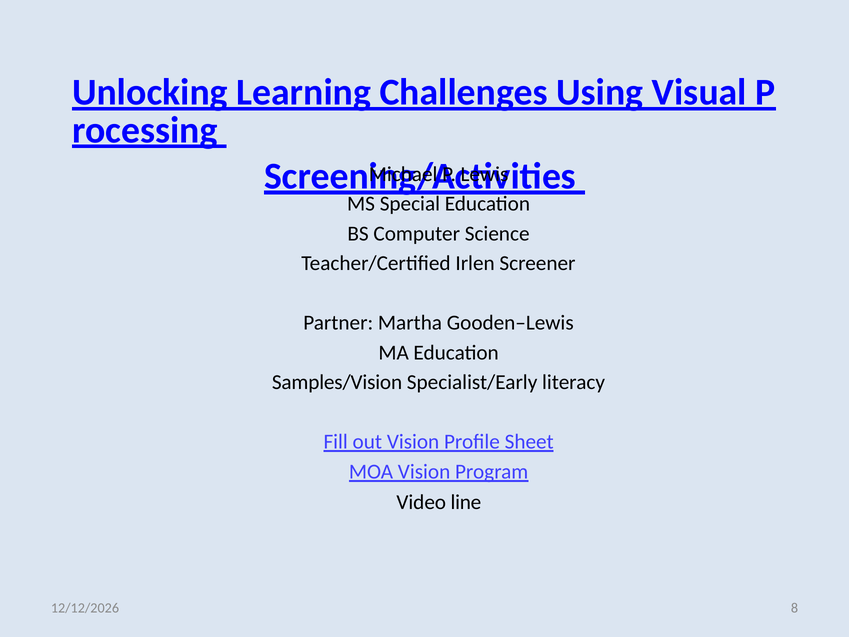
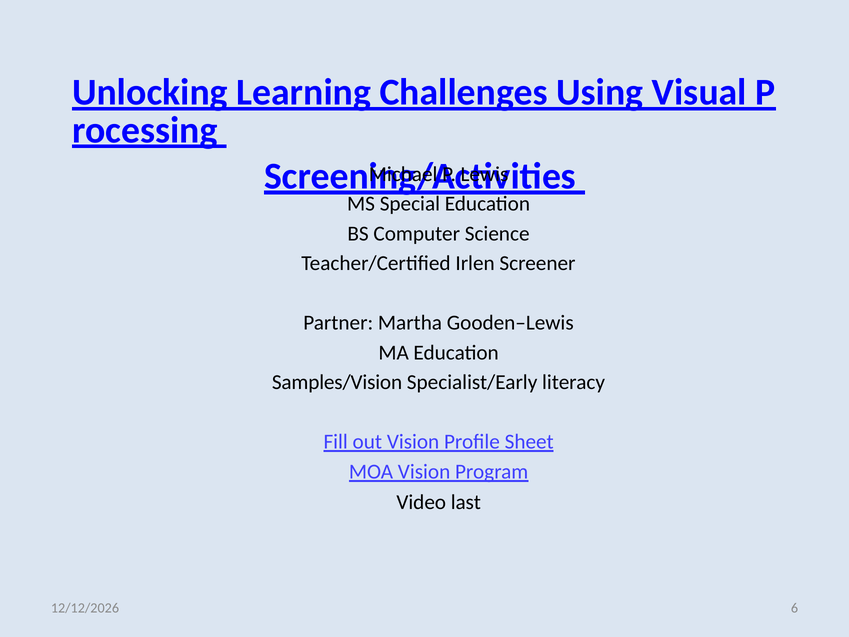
line: line -> last
8: 8 -> 6
